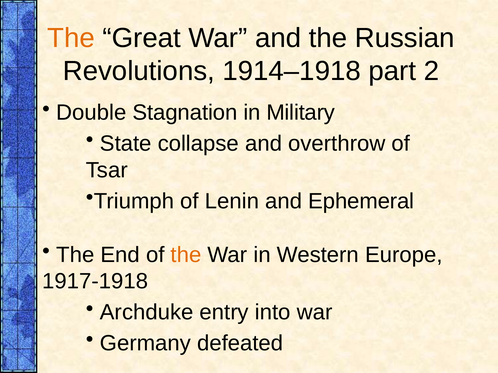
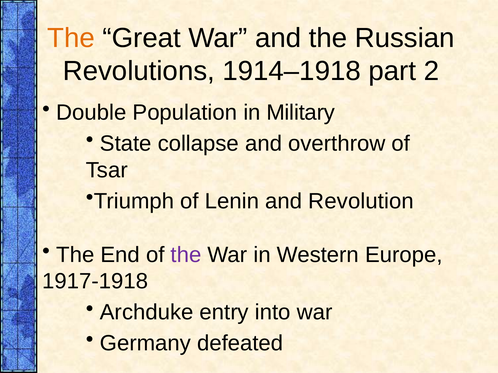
Stagnation: Stagnation -> Population
Ephemeral: Ephemeral -> Revolution
the at (186, 255) colour: orange -> purple
